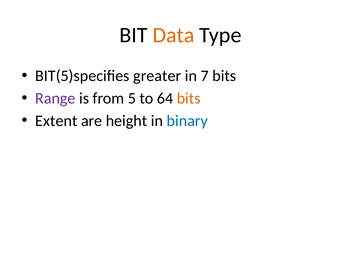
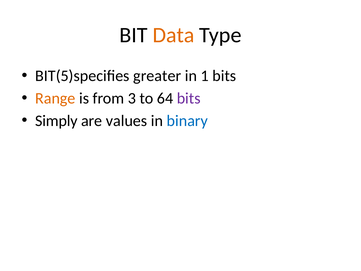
7: 7 -> 1
Range colour: purple -> orange
5: 5 -> 3
bits at (189, 98) colour: orange -> purple
Extent: Extent -> Simply
height: height -> values
